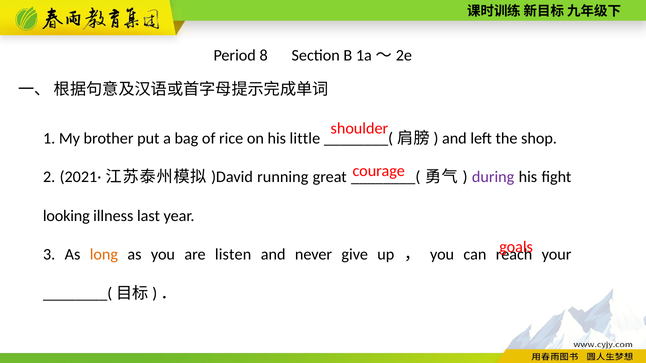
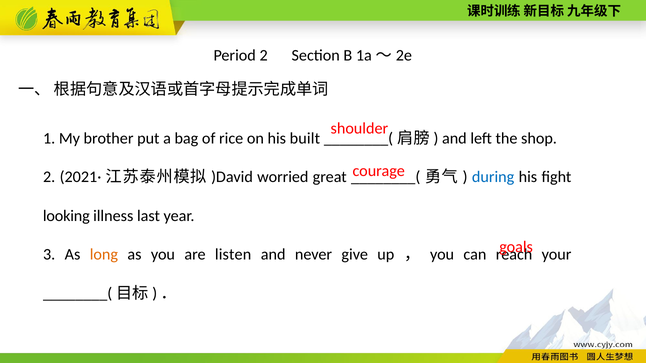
Period 8: 8 -> 2
little: little -> built
running: running -> worried
during colour: purple -> blue
